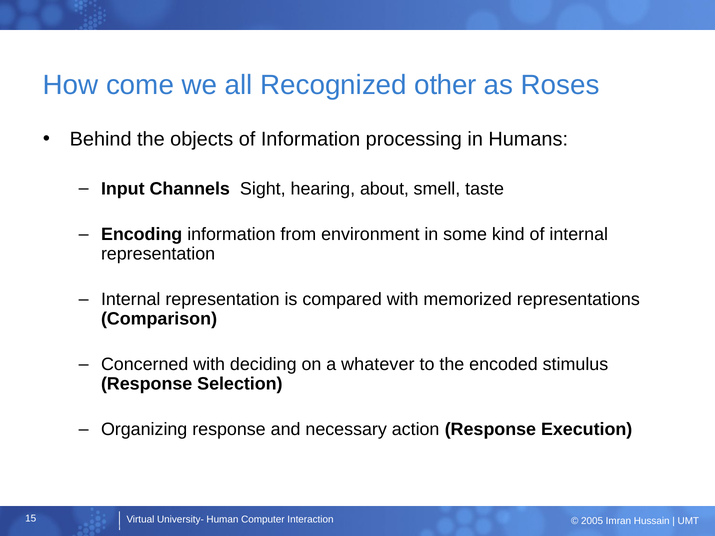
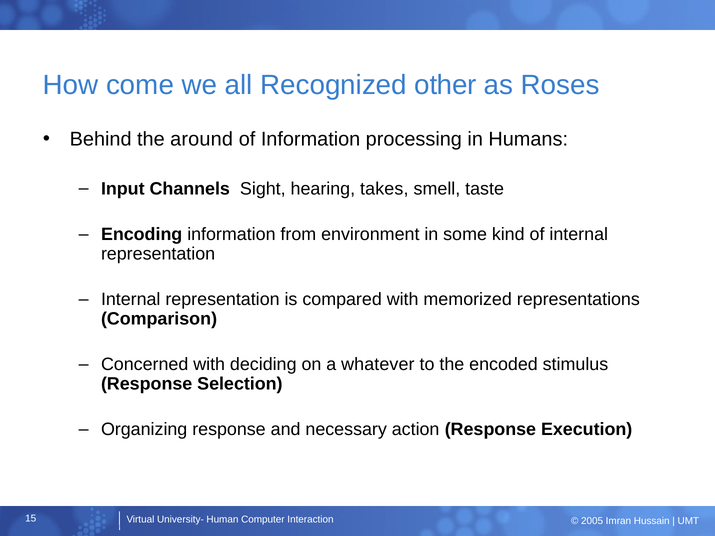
objects: objects -> around
about: about -> takes
